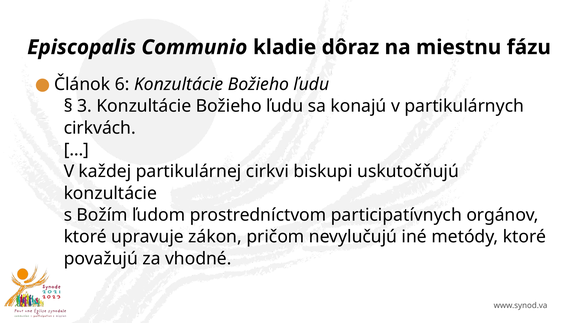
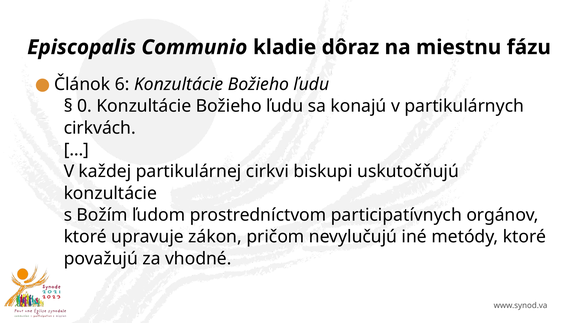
3: 3 -> 0
